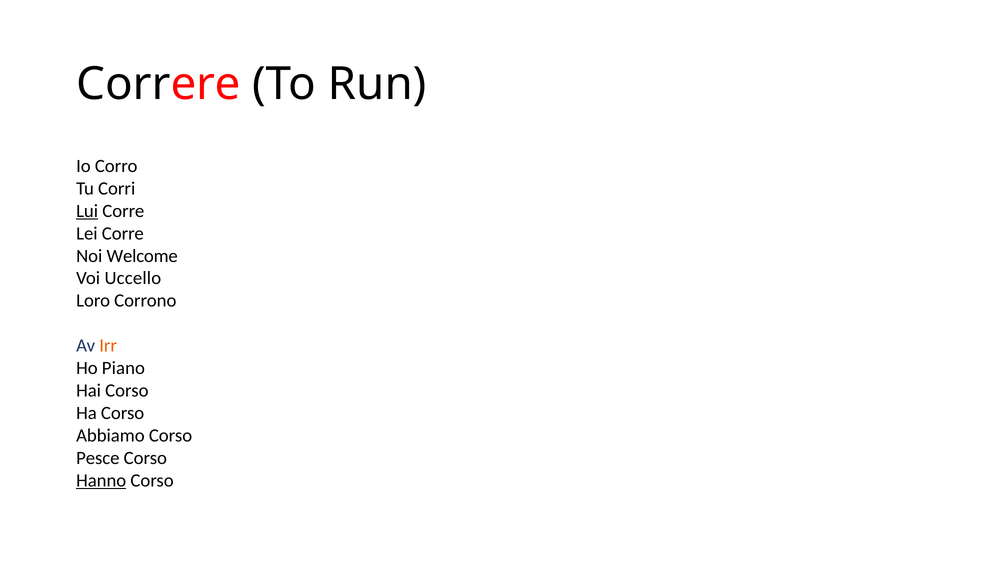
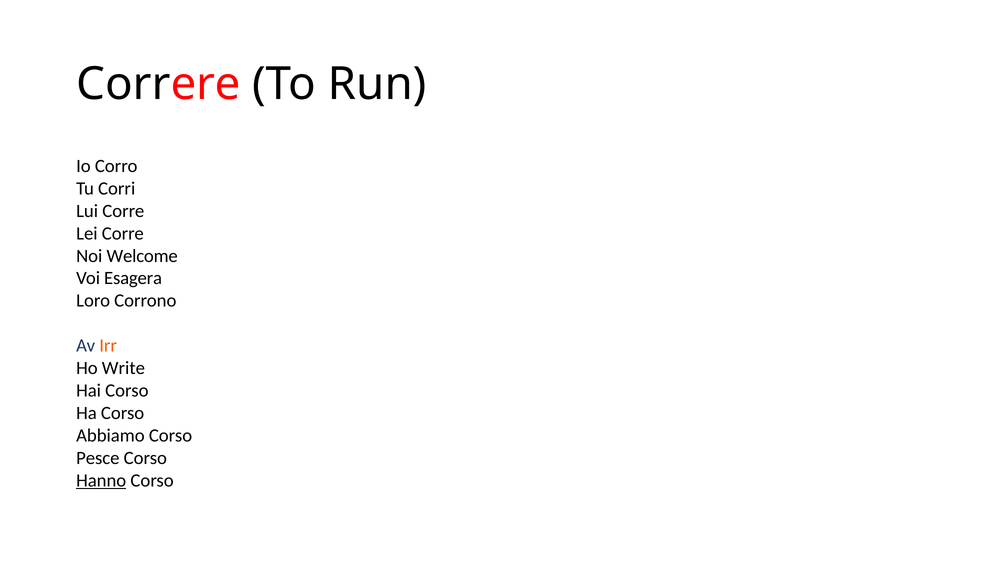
Lui underline: present -> none
Uccello: Uccello -> Esagera
Piano: Piano -> Write
